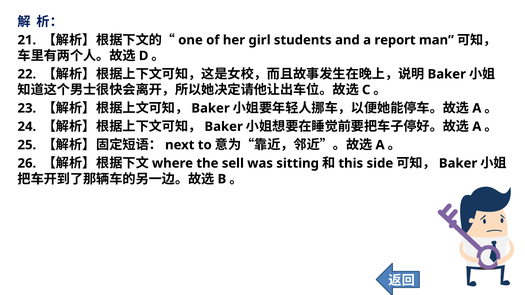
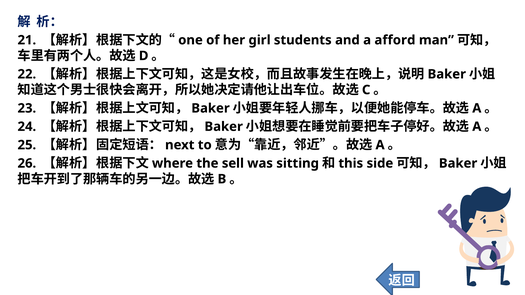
report: report -> afford
